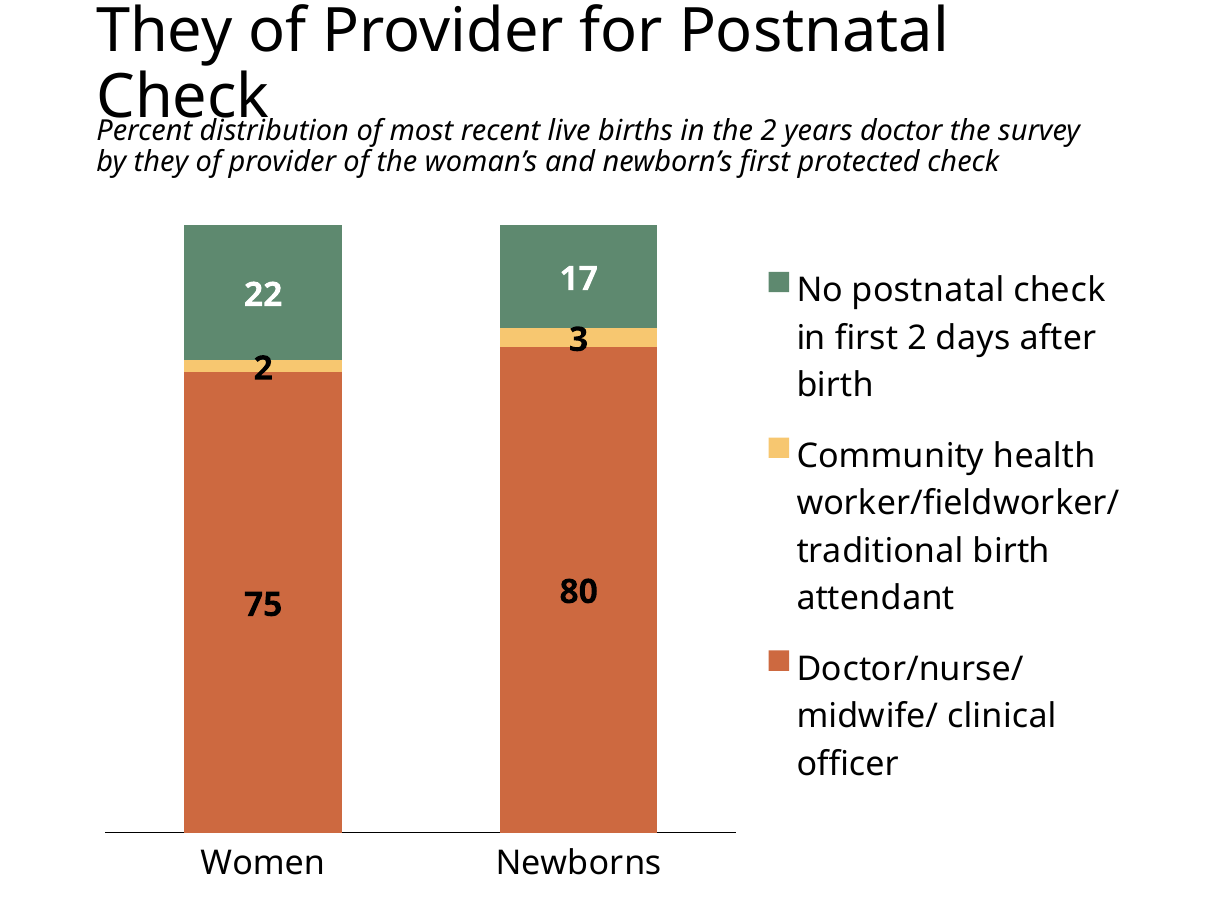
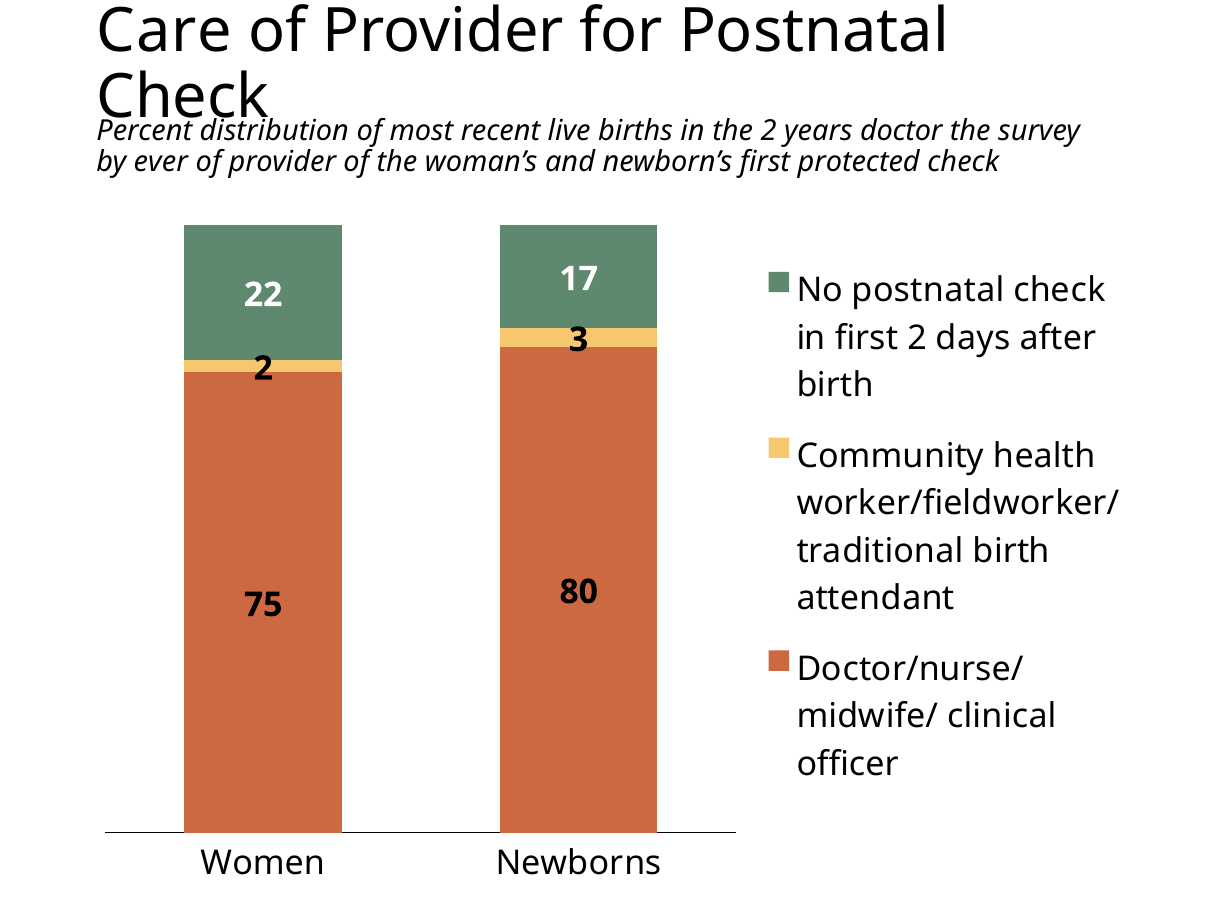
They at (165, 31): They -> Care
by they: they -> ever
